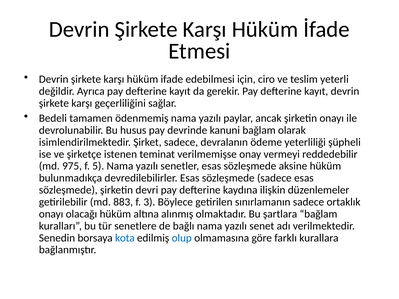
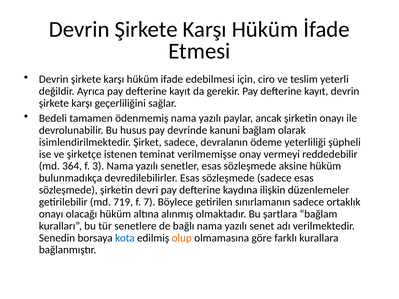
975: 975 -> 364
5: 5 -> 3
883: 883 -> 719
3: 3 -> 7
olup colour: blue -> orange
